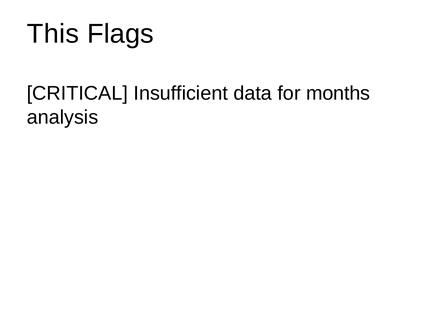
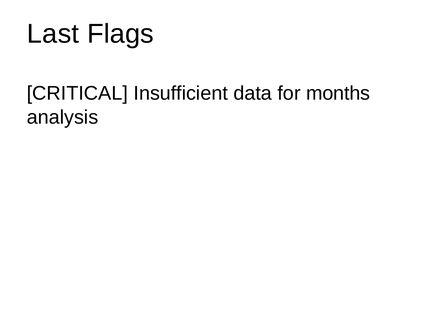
This: This -> Last
